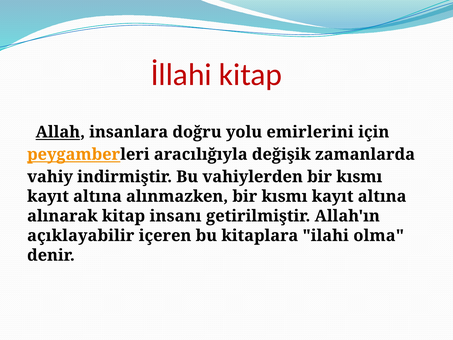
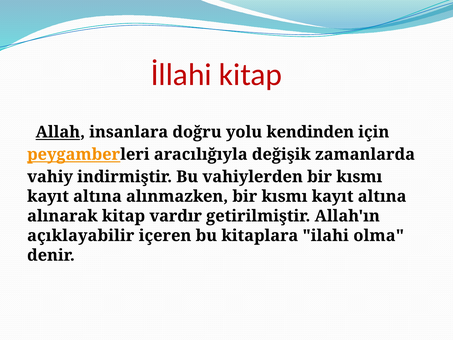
emirlerini: emirlerini -> kendinden
insanı: insanı -> vardır
